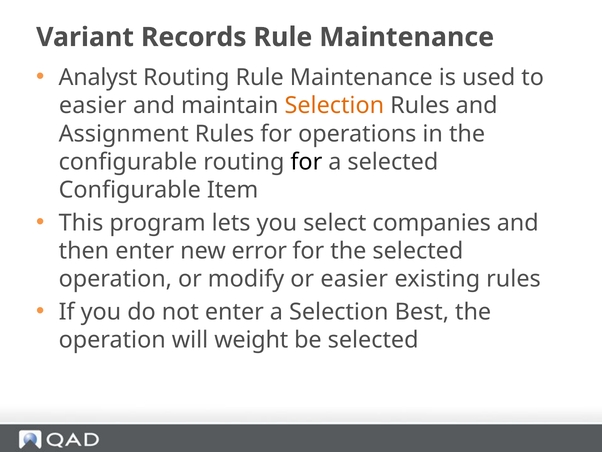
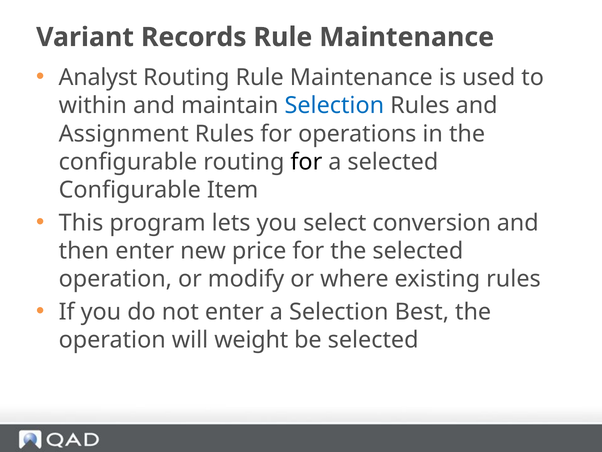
easier at (93, 106): easier -> within
Selection at (334, 106) colour: orange -> blue
companies: companies -> conversion
error: error -> price
or easier: easier -> where
